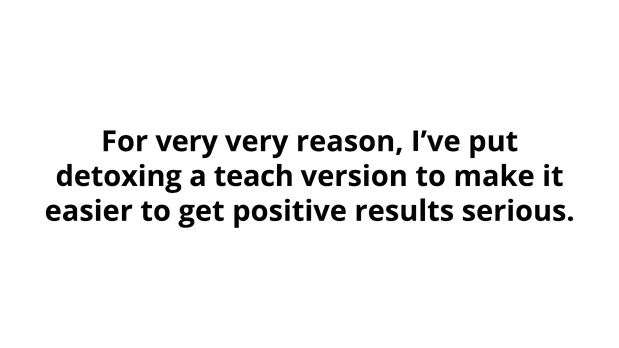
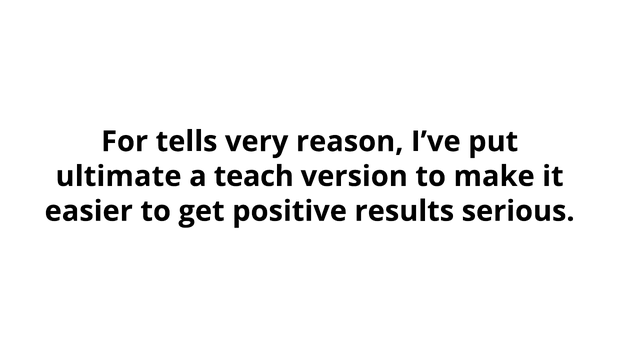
For very: very -> tells
detoxing: detoxing -> ultimate
